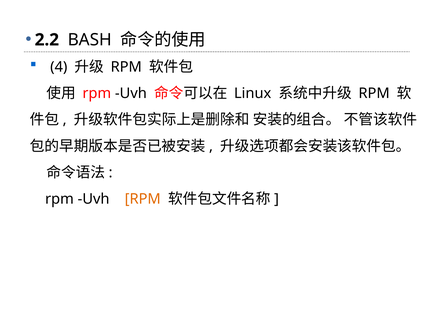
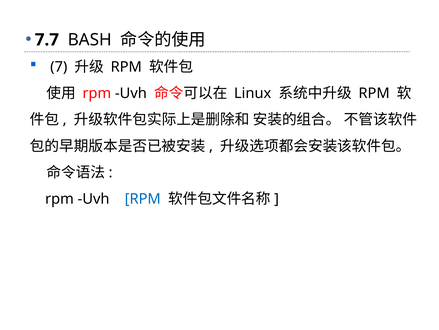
2.2: 2.2 -> 7.7
4: 4 -> 7
RPM at (143, 199) colour: orange -> blue
